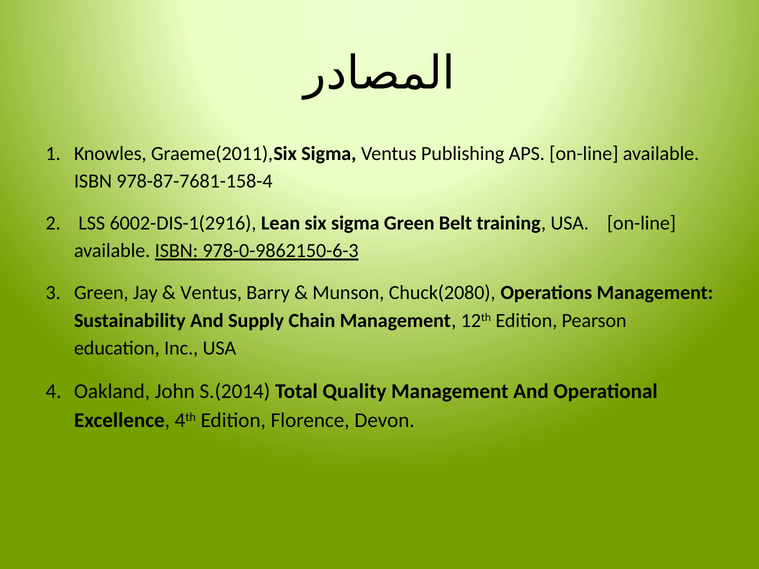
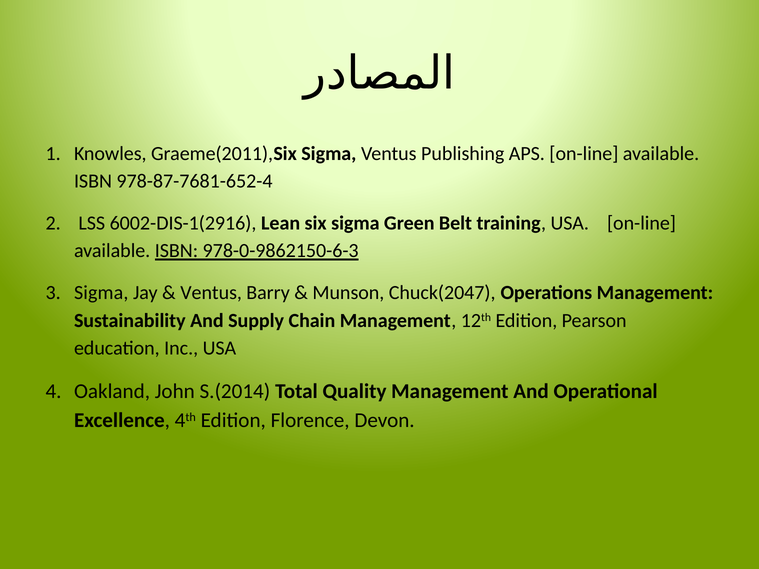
978-87-7681-158-4: 978-87-7681-158-4 -> 978-87-7681-652-4
Green at (101, 293): Green -> Sigma
Chuck(2080: Chuck(2080 -> Chuck(2047
